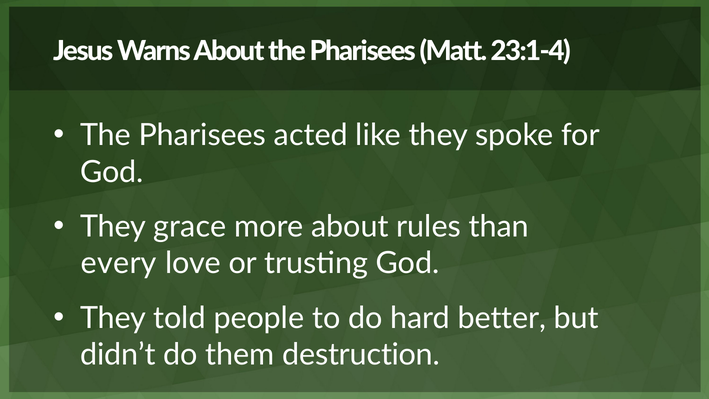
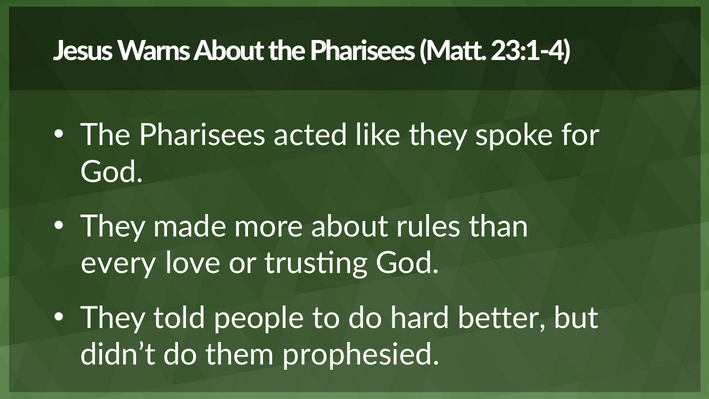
grace: grace -> made
destruction: destruction -> prophesied
